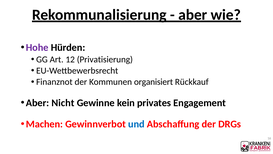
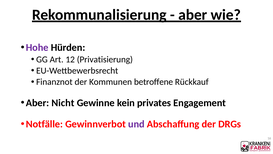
organisiert: organisiert -> betroffene
Machen: Machen -> Notfälle
und colour: blue -> purple
